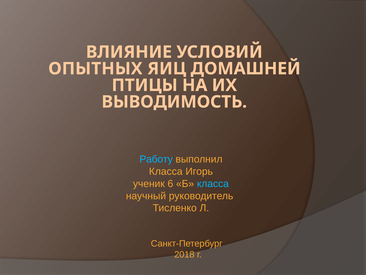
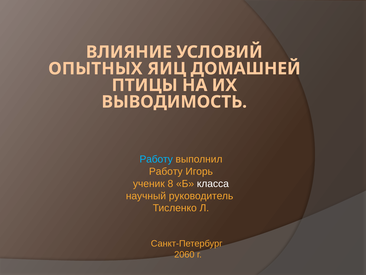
Класса at (166, 171): Класса -> Работу
6: 6 -> 8
класса at (213, 183) colour: light blue -> white
2018: 2018 -> 2060
